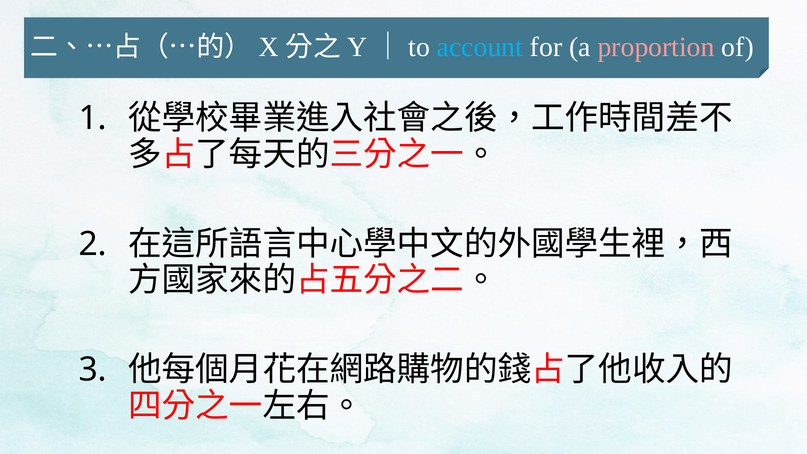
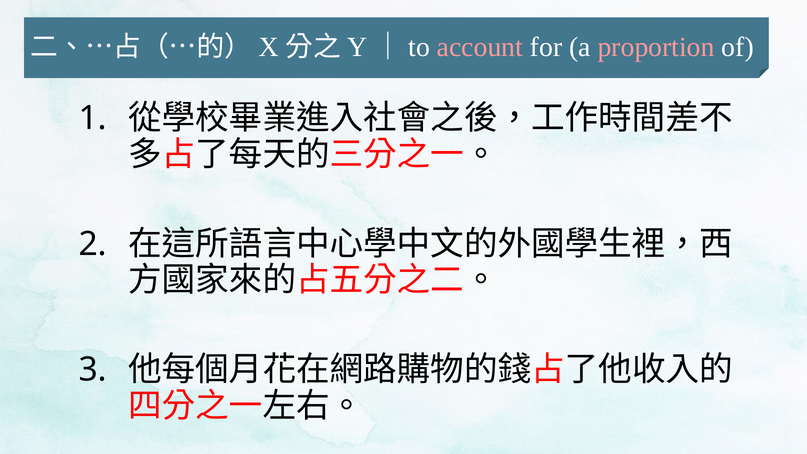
account colour: light blue -> pink
